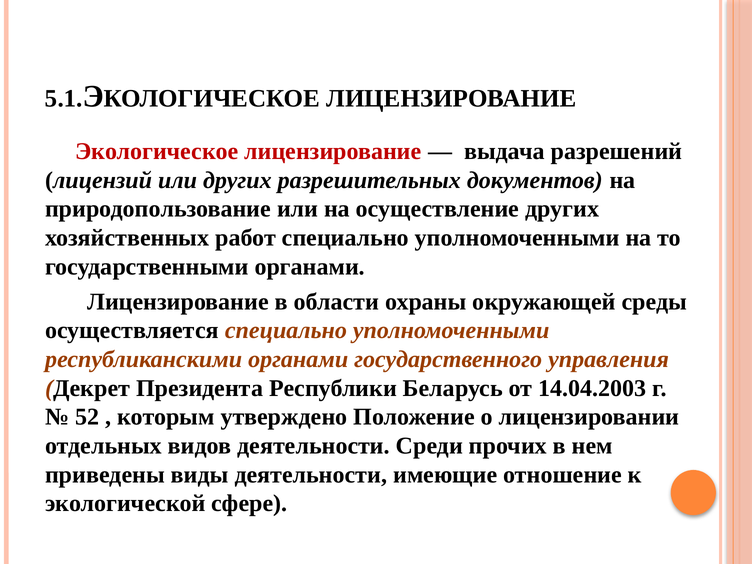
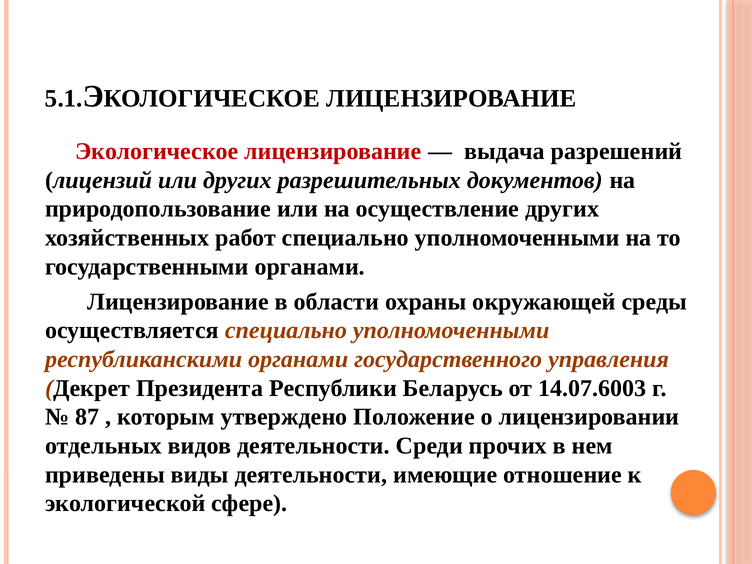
14.04.2003: 14.04.2003 -> 14.07.6003
52: 52 -> 87
